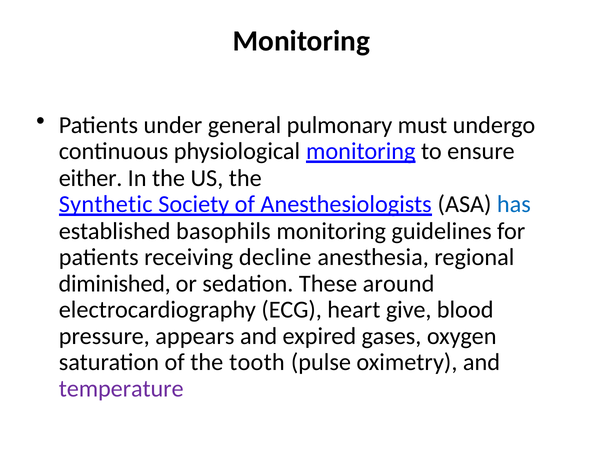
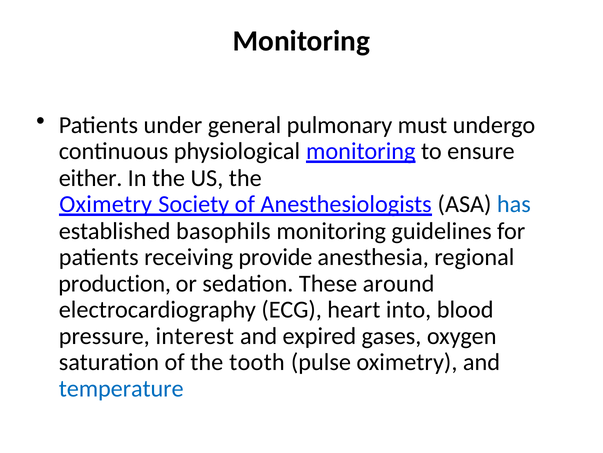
Synthetic at (106, 204): Synthetic -> Oximetry
decline: decline -> provide
diminished: diminished -> production
give: give -> into
appears: appears -> interest
temperature colour: purple -> blue
